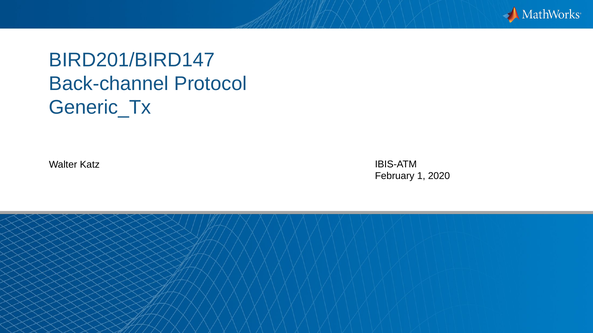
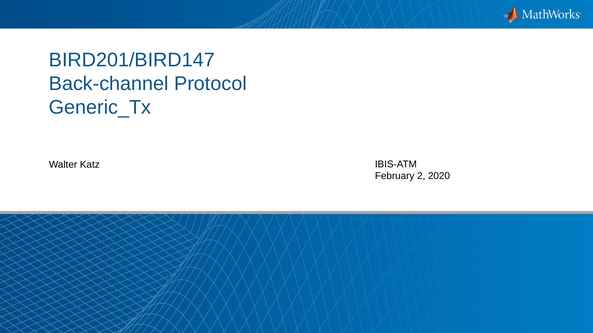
February 1: 1 -> 2
